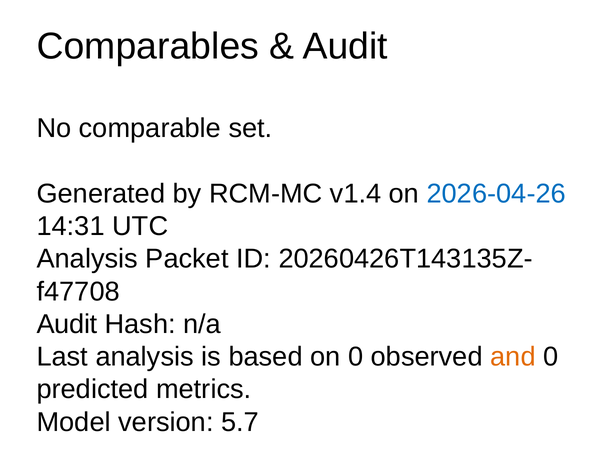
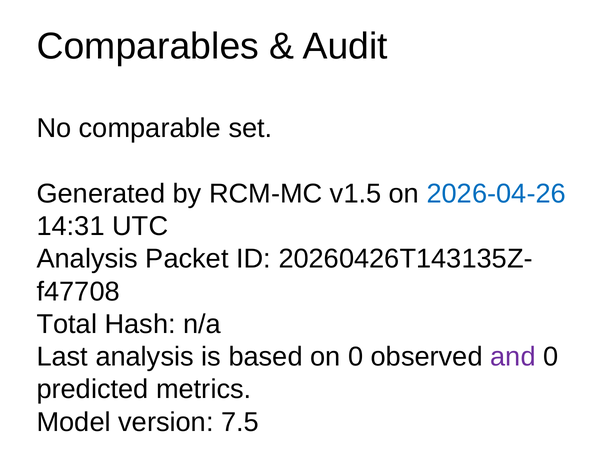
v1.4: v1.4 -> v1.5
Audit at (67, 324): Audit -> Total
and colour: orange -> purple
5.7: 5.7 -> 7.5
